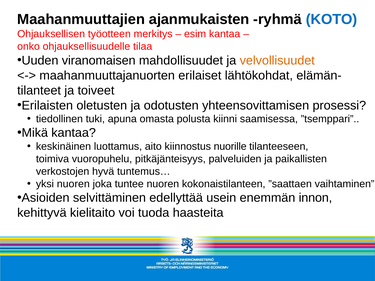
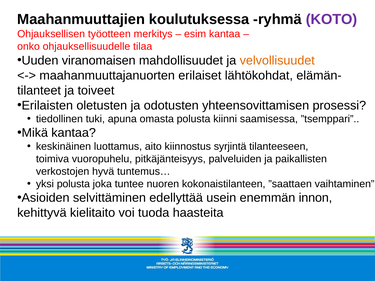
ajanmukaisten: ajanmukaisten -> koulutuksessa
KOTO colour: blue -> purple
nuorille: nuorille -> syrjintä
yksi nuoren: nuoren -> polusta
